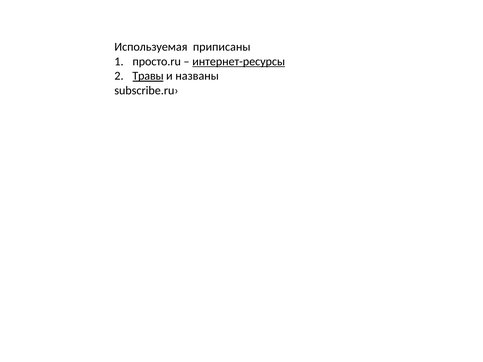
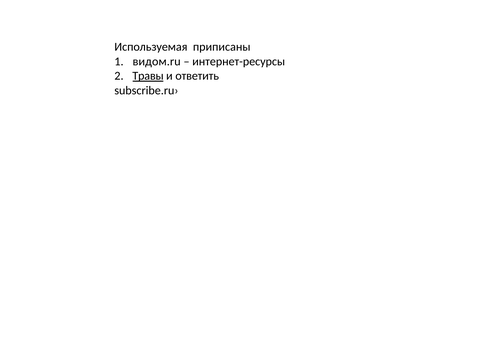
просто.ru: просто.ru -> видом.ru
интернет-ресурсы underline: present -> none
названы: названы -> ответить
